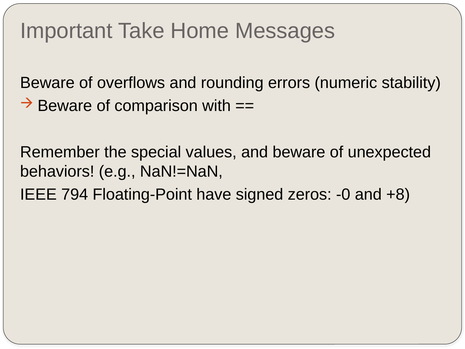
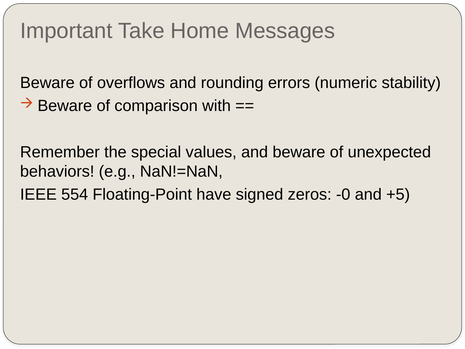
794: 794 -> 554
+8: +8 -> +5
